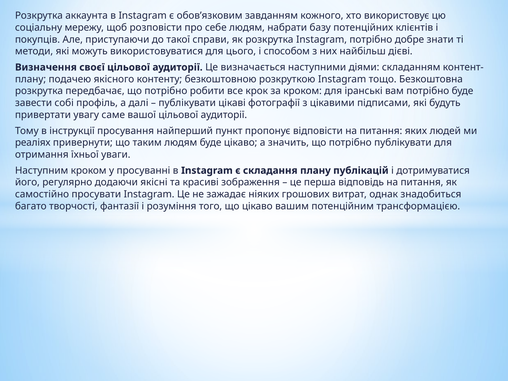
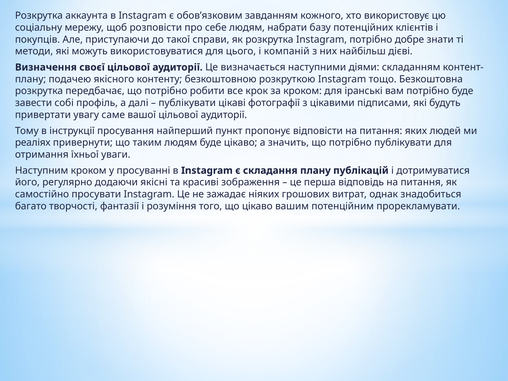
способом: способом -> компаній
трансформацією: трансформацією -> прорекламувати
